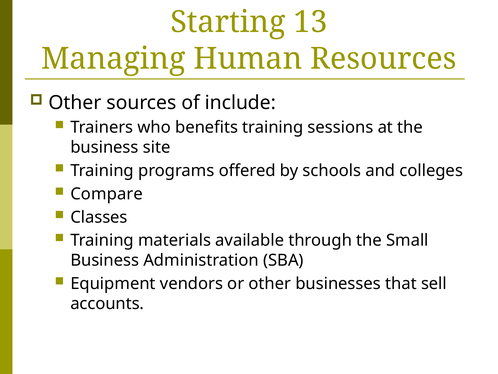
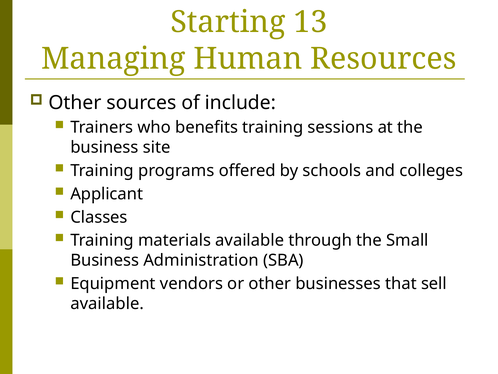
Compare: Compare -> Applicant
accounts at (107, 303): accounts -> available
